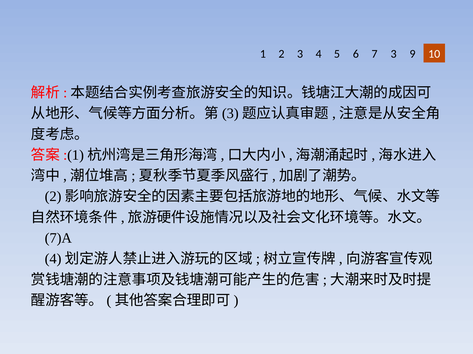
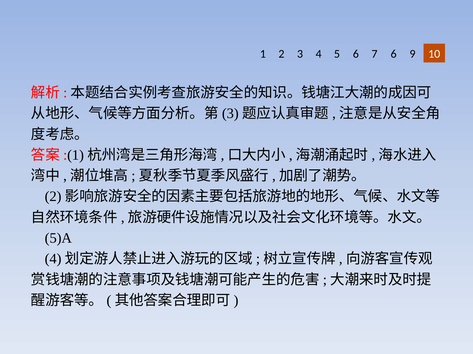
7 3: 3 -> 6
7)A: 7)A -> 5)A
